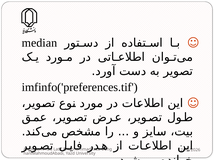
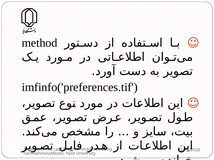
median: median -> method
